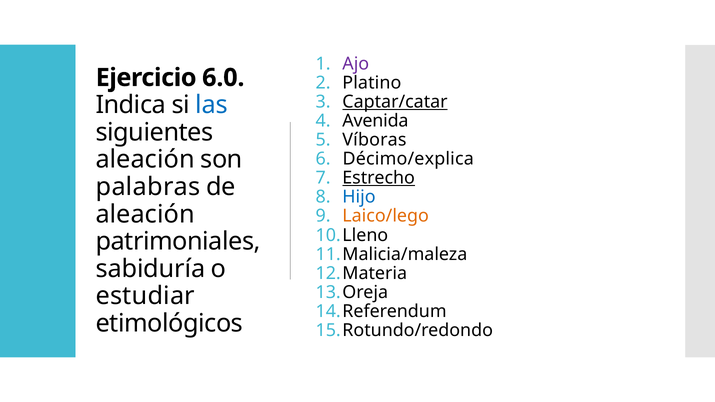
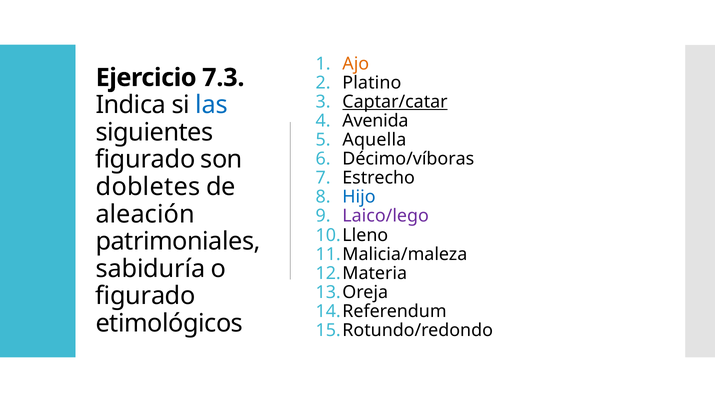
Ajo colour: purple -> orange
6.0: 6.0 -> 7.3
Víboras: Víboras -> Aquella
aleación at (145, 160): aleación -> figurado
Décimo/explica: Décimo/explica -> Décimo/víboras
Estrecho underline: present -> none
palabras: palabras -> dobletes
Laico/lego colour: orange -> purple
estudiar at (145, 296): estudiar -> figurado
